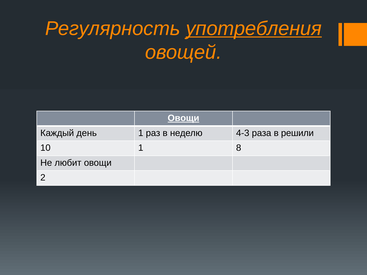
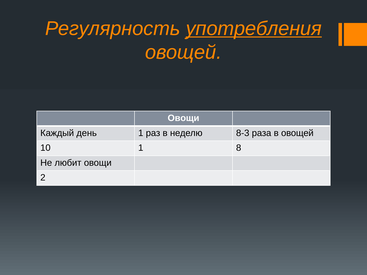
Овощи at (183, 118) underline: present -> none
4-3: 4-3 -> 8-3
в решили: решили -> овощей
